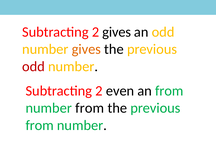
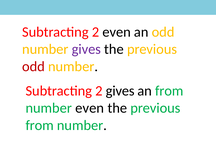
2 gives: gives -> even
gives at (86, 49) colour: orange -> purple
2 even: even -> gives
number from: from -> even
